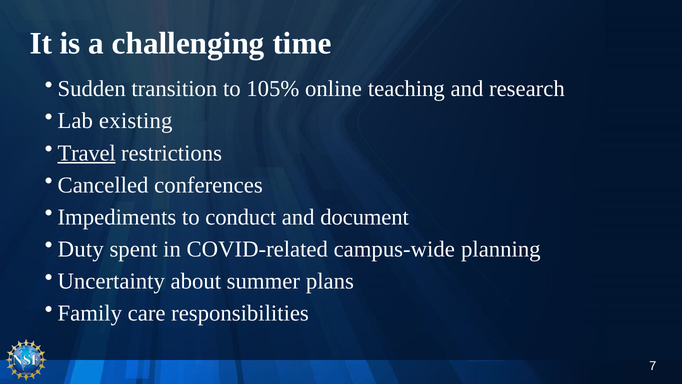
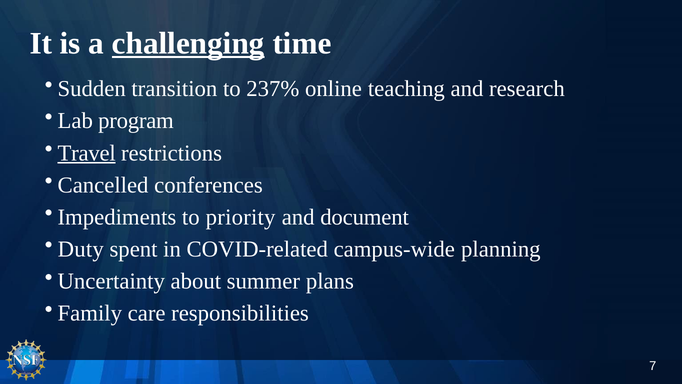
challenging underline: none -> present
105%: 105% -> 237%
existing: existing -> program
conduct: conduct -> priority
